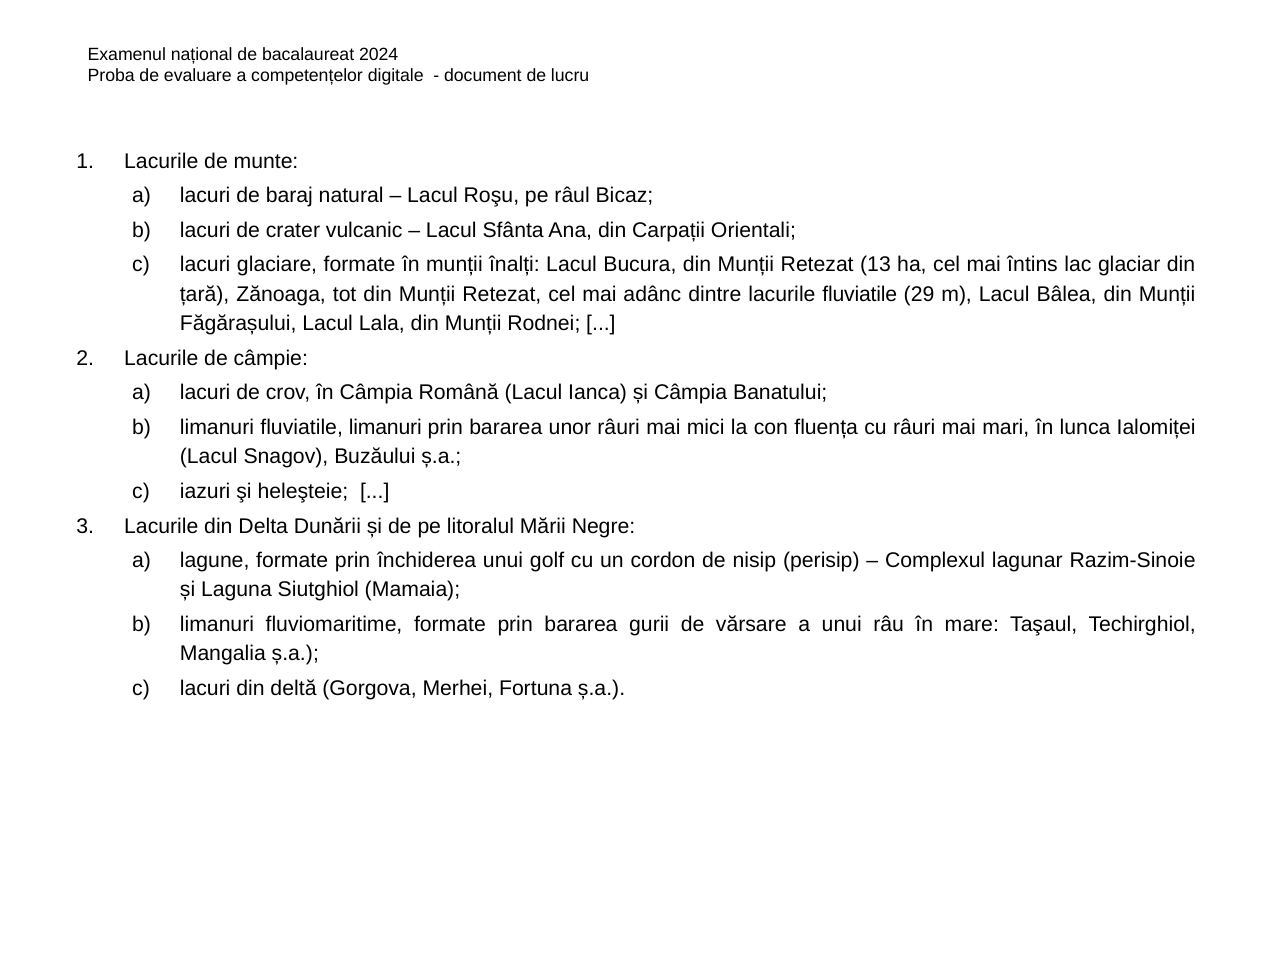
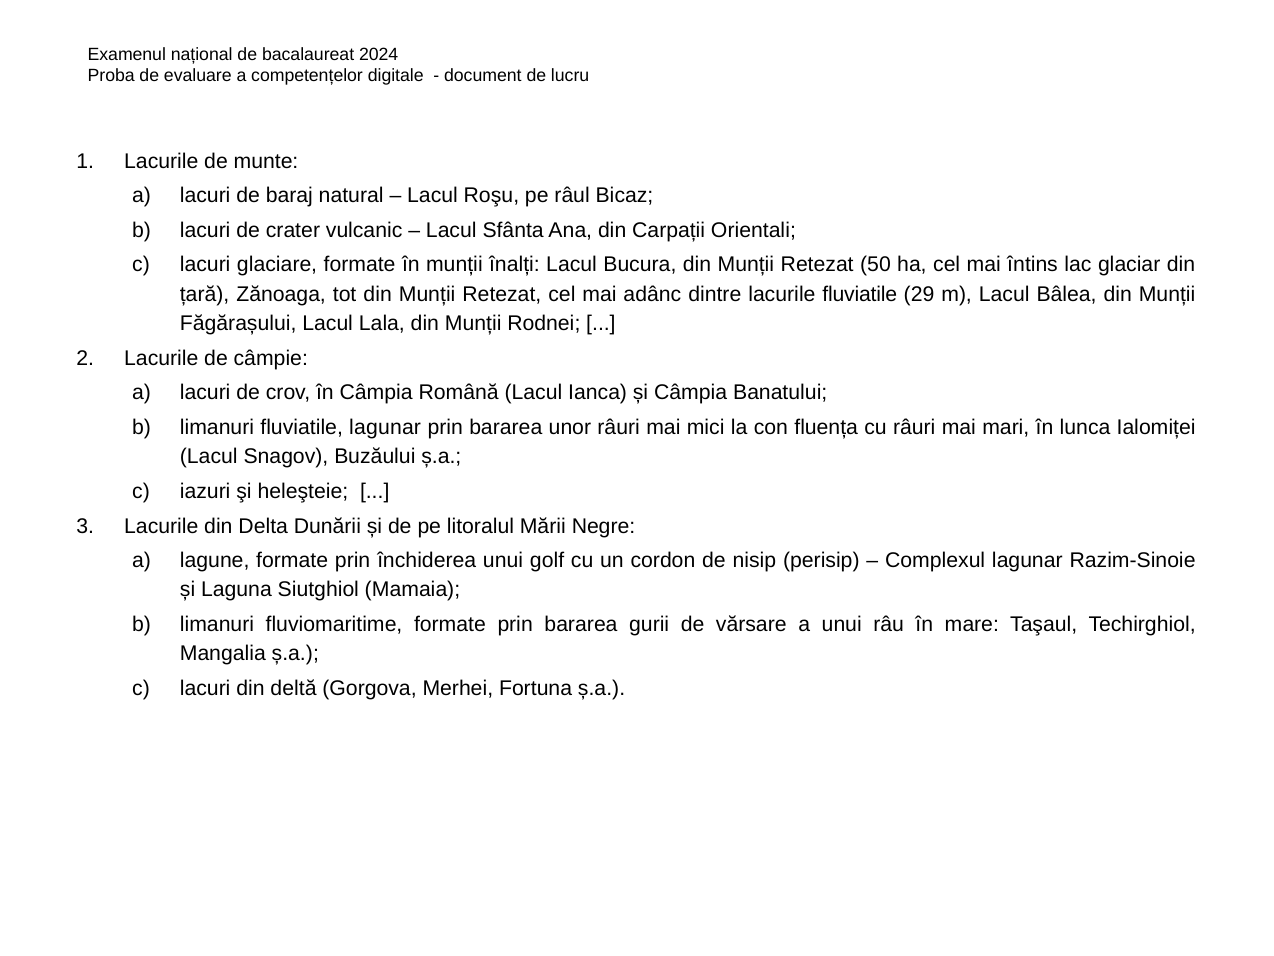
13: 13 -> 50
fluviatile limanuri: limanuri -> lagunar
